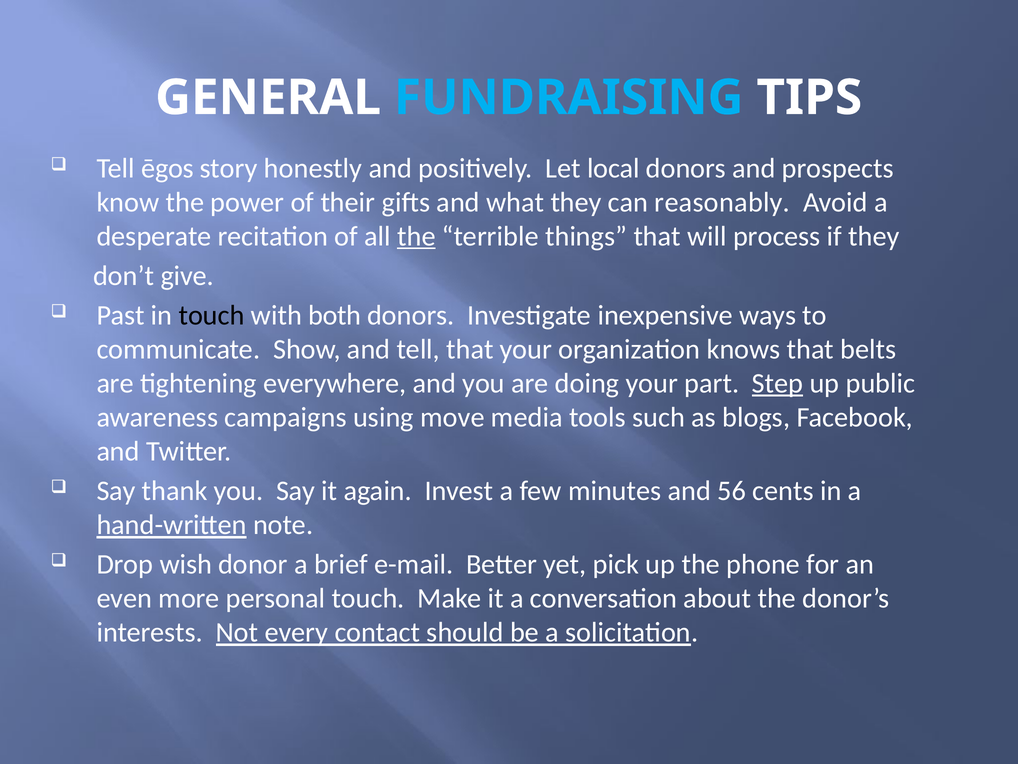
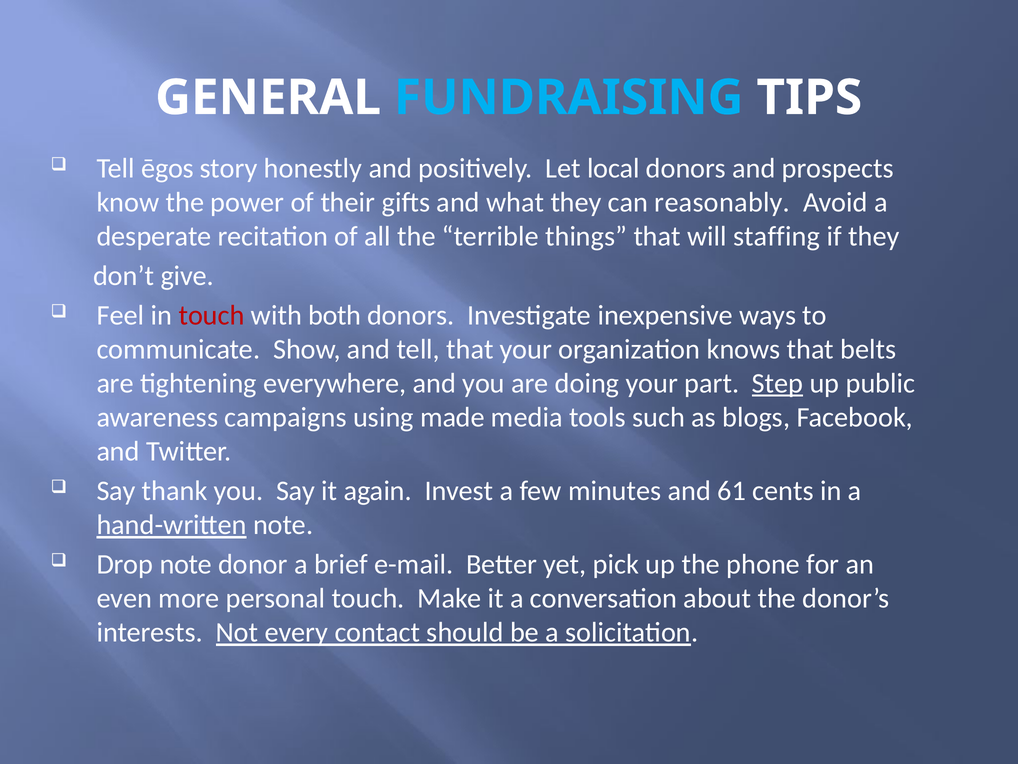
the at (416, 236) underline: present -> none
process: process -> staffing
Past: Past -> Feel
touch at (212, 315) colour: black -> red
move: move -> made
56: 56 -> 61
Drop wish: wish -> note
